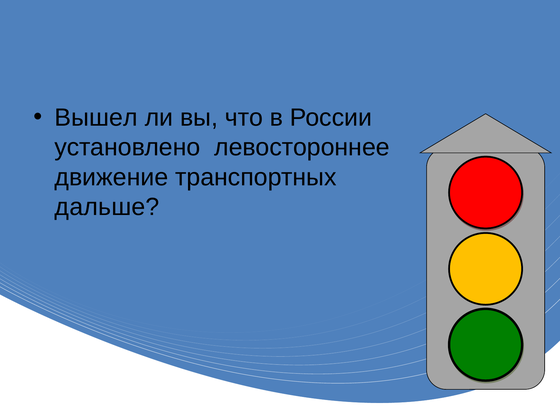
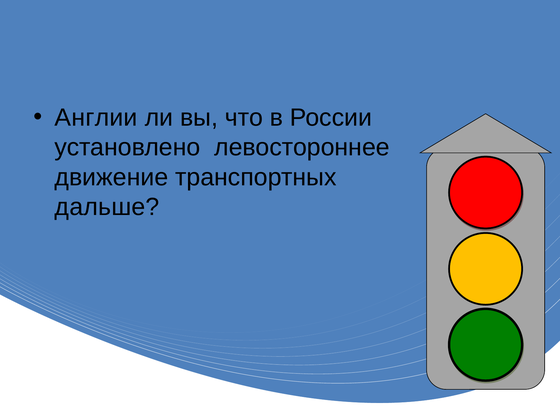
Вышел: Вышел -> Англии
